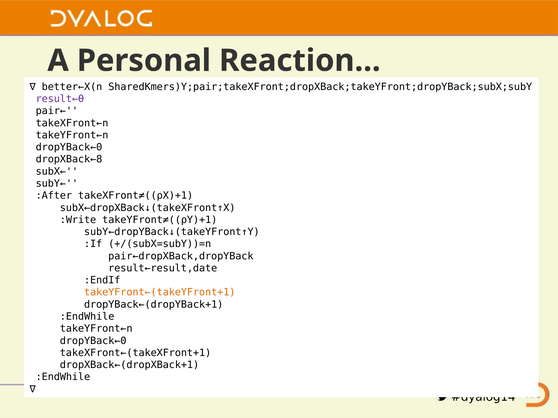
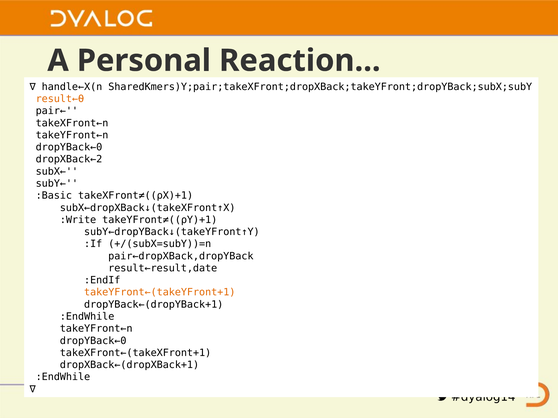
better←X(n: better←X(n -> handle←X(n
result←⍬ colour: purple -> orange
dropXBack←8: dropXBack←8 -> dropXBack←2
:After: :After -> :Basic
